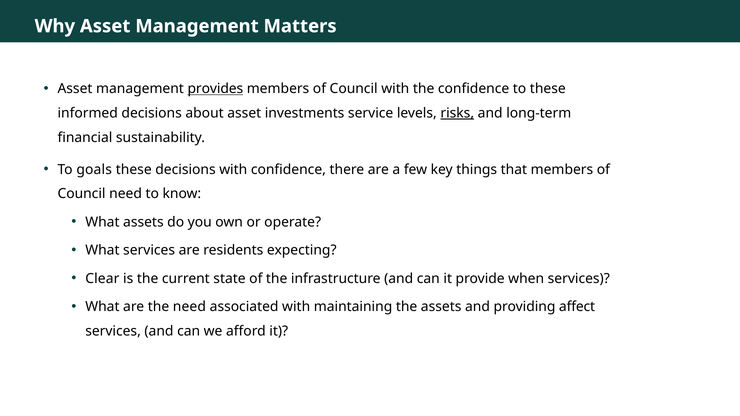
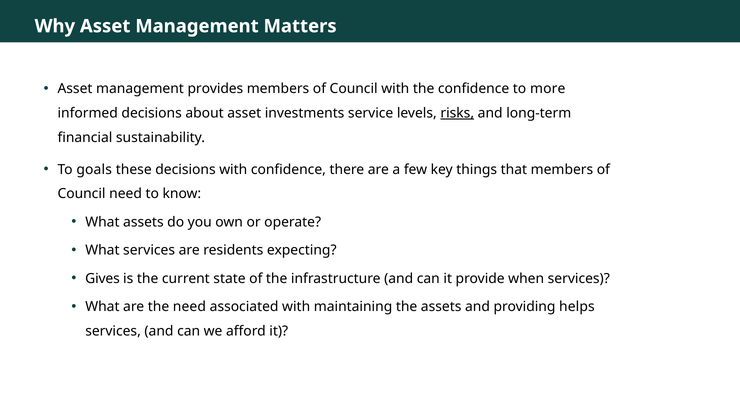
provides underline: present -> none
to these: these -> more
Clear: Clear -> Gives
affect: affect -> helps
